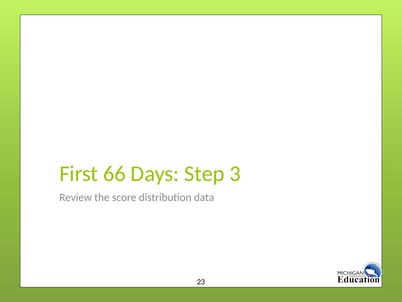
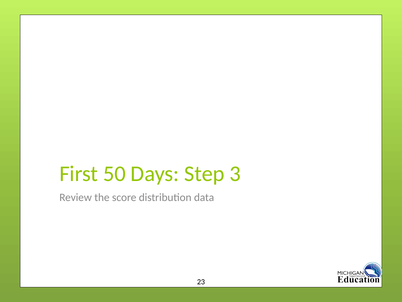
66: 66 -> 50
